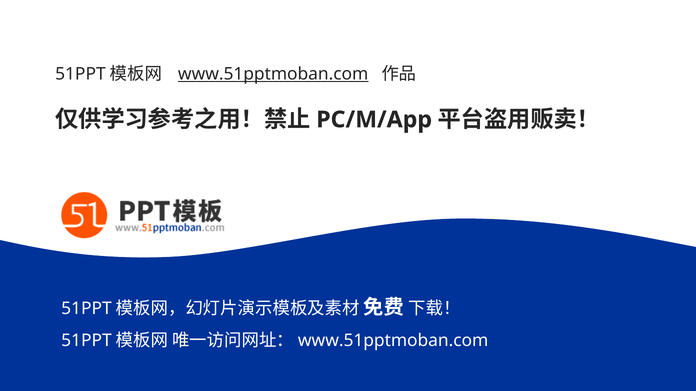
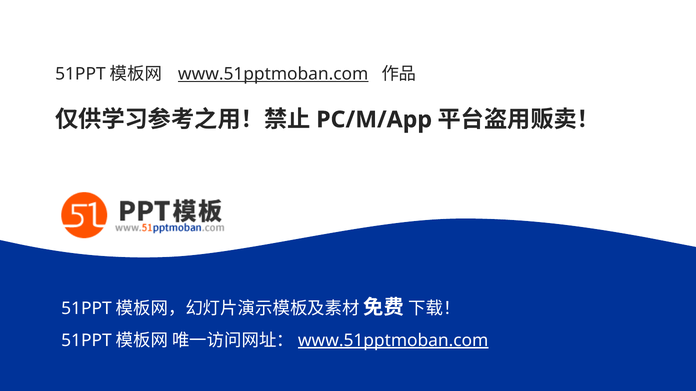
www.51pptmoban.com at (393, 341) underline: none -> present
